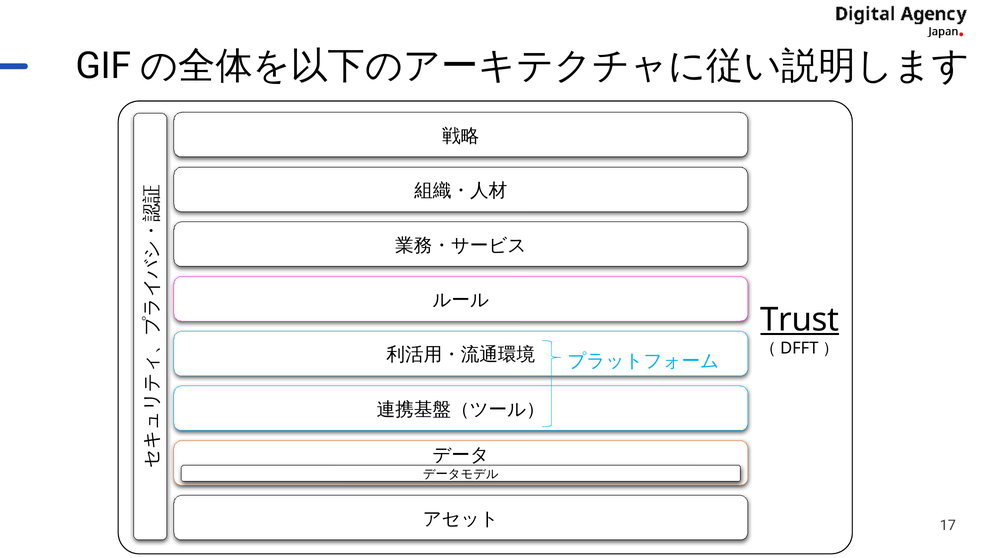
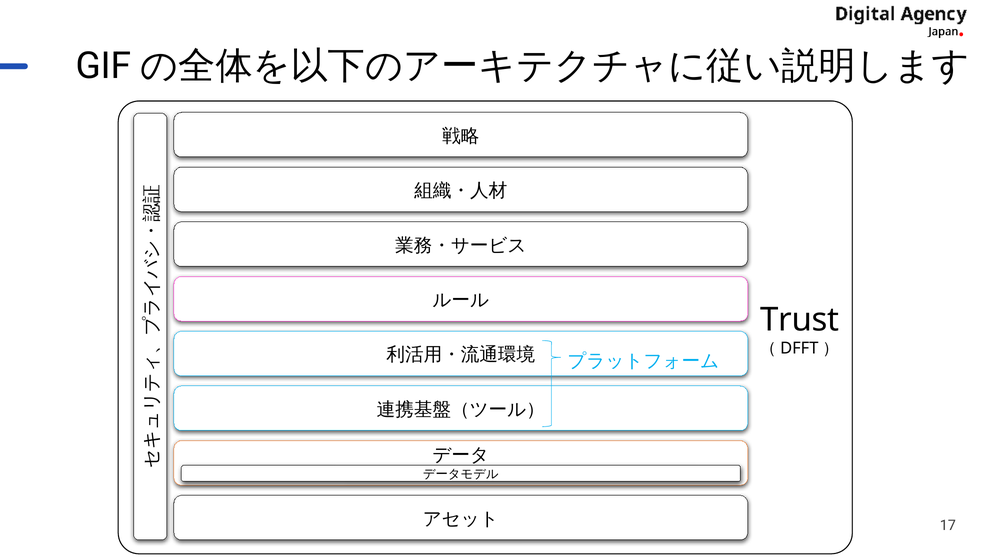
Trust underline: present -> none
